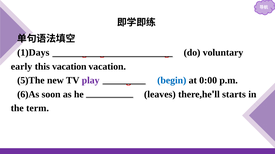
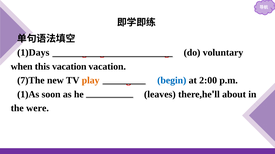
early: early -> when
5)The: 5)The -> 7)The
play colour: purple -> orange
0:00: 0:00 -> 2:00
6)As: 6)As -> 1)As
starts: starts -> about
term: term -> were
